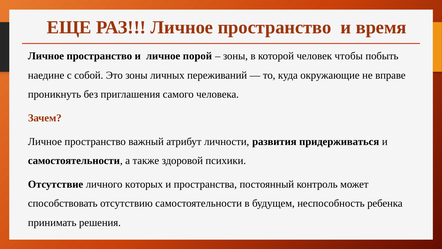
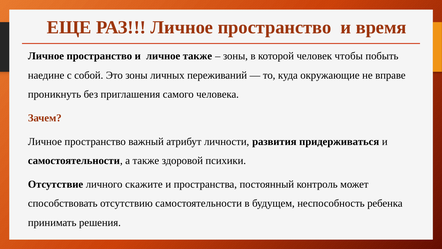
личное порой: порой -> также
которых: которых -> скажите
